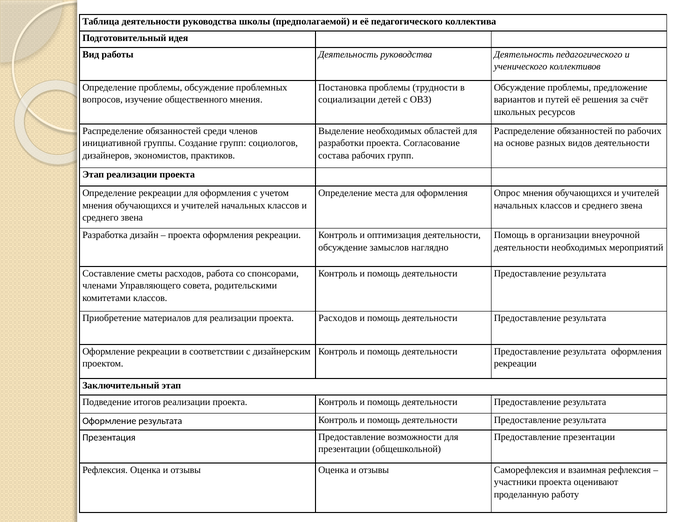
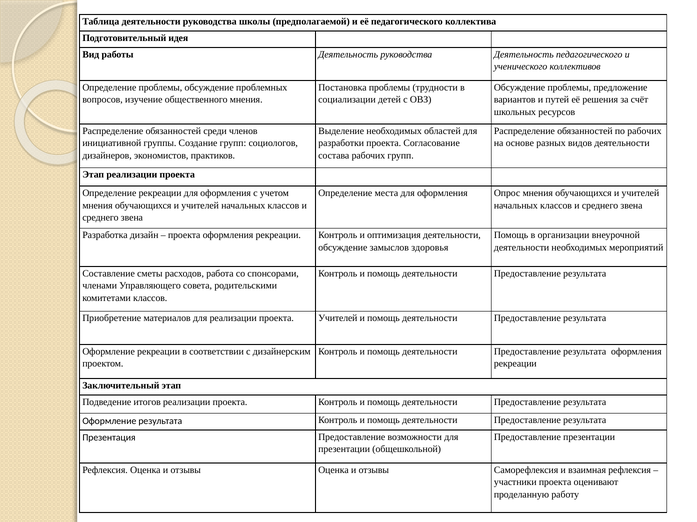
наглядно: наглядно -> здоровья
проекта Расходов: Расходов -> Учителей
